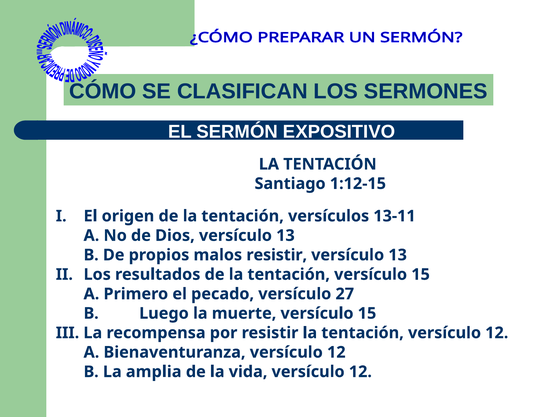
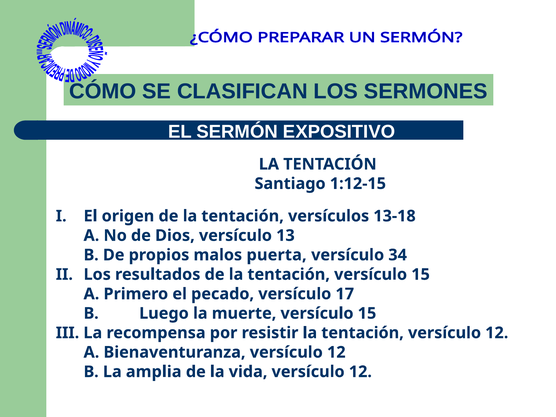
13-11: 13-11 -> 13-18
malos resistir: resistir -> puerta
13 at (398, 255): 13 -> 34
27: 27 -> 17
